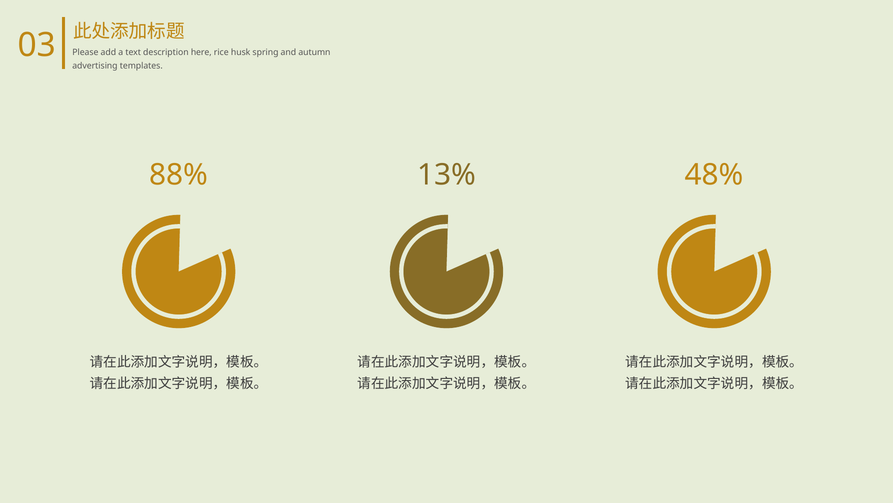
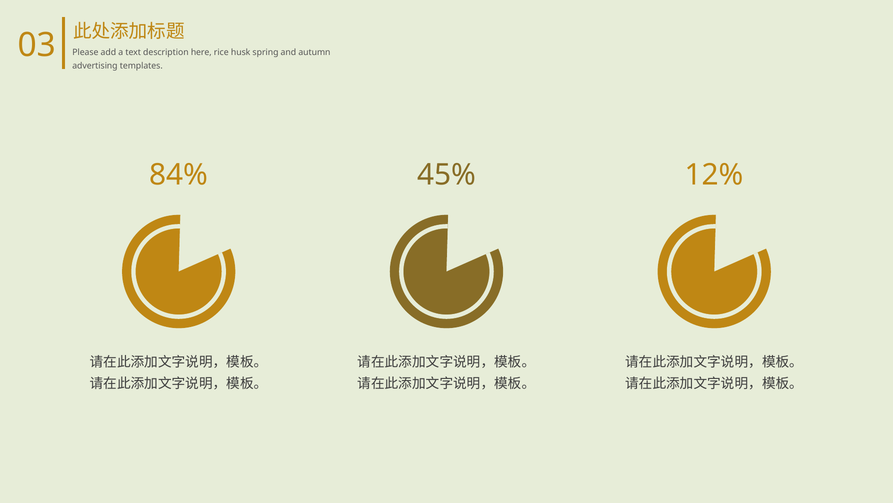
88%: 88% -> 84%
13%: 13% -> 45%
48%: 48% -> 12%
